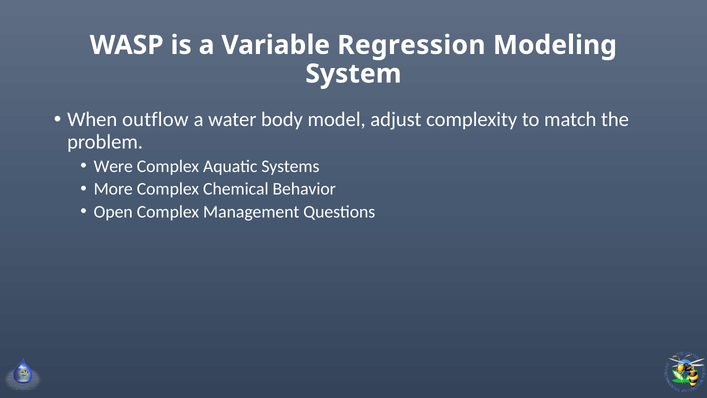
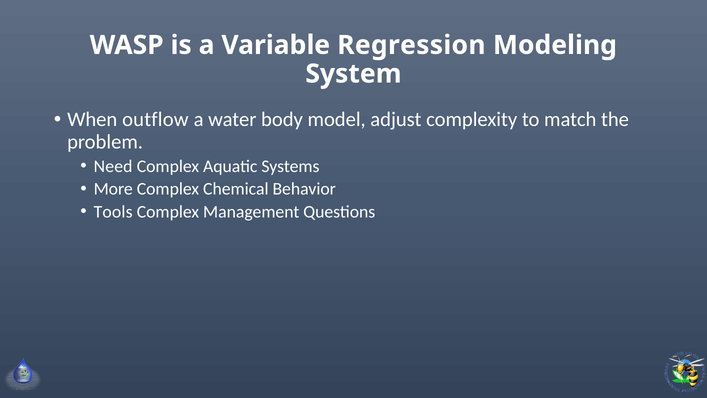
Were: Were -> Need
Open: Open -> Tools
